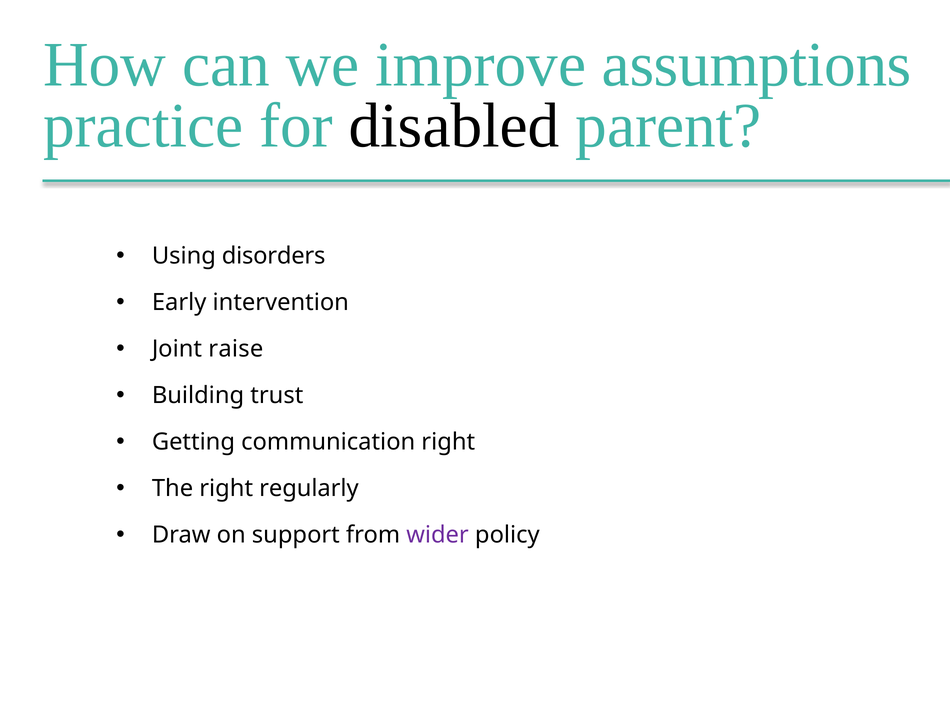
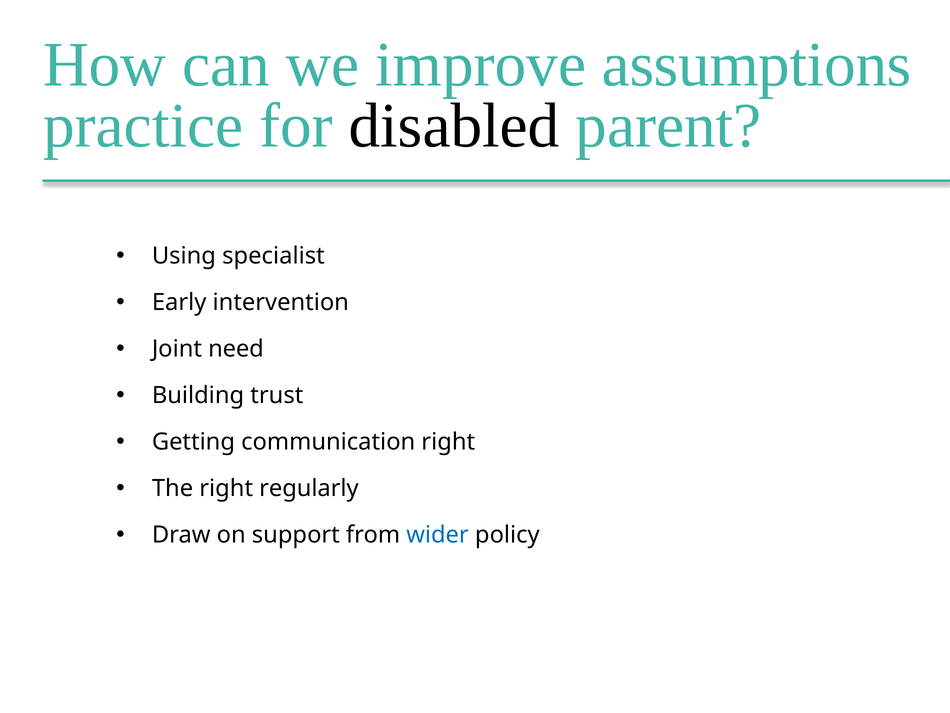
disorders: disorders -> specialist
raise: raise -> need
wider colour: purple -> blue
